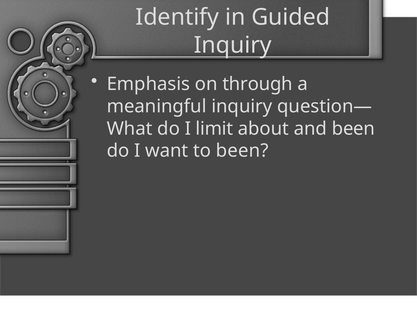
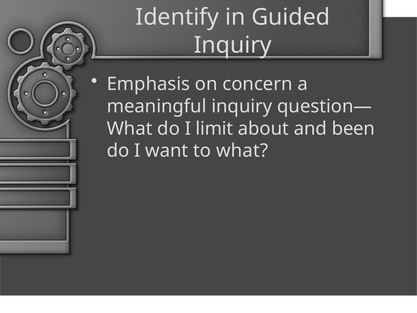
through: through -> concern
to been: been -> what
